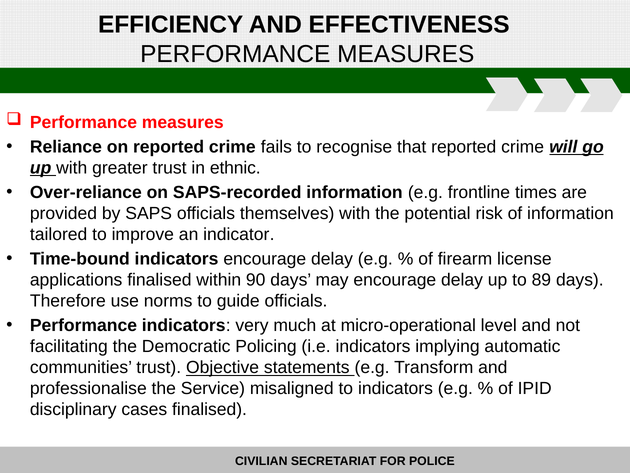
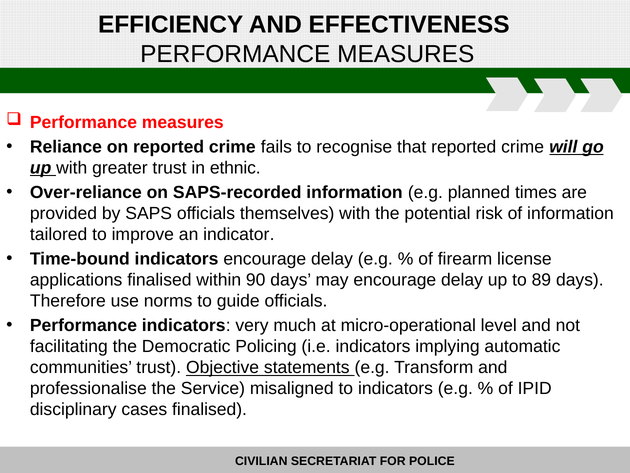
frontline: frontline -> planned
